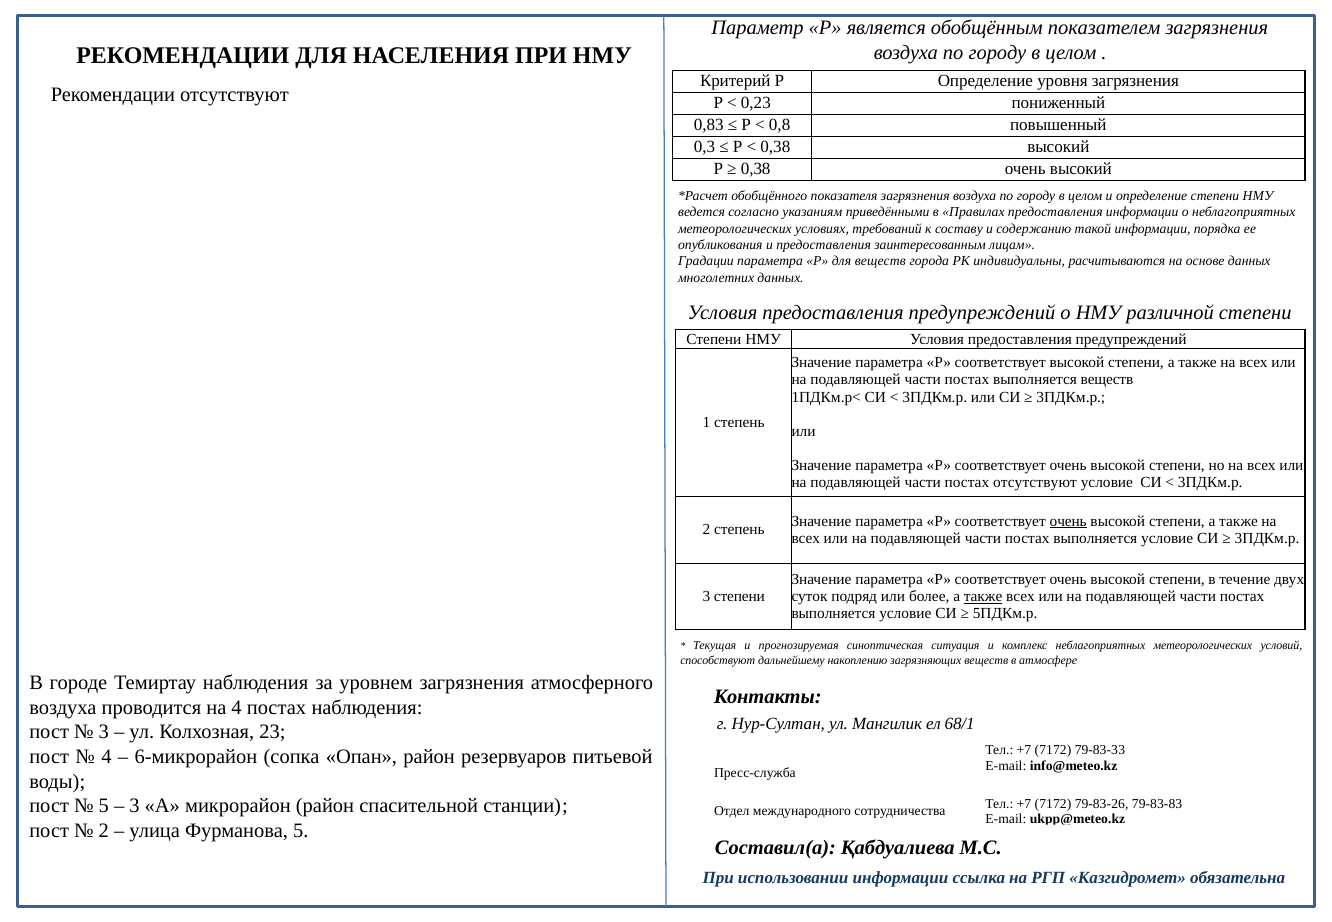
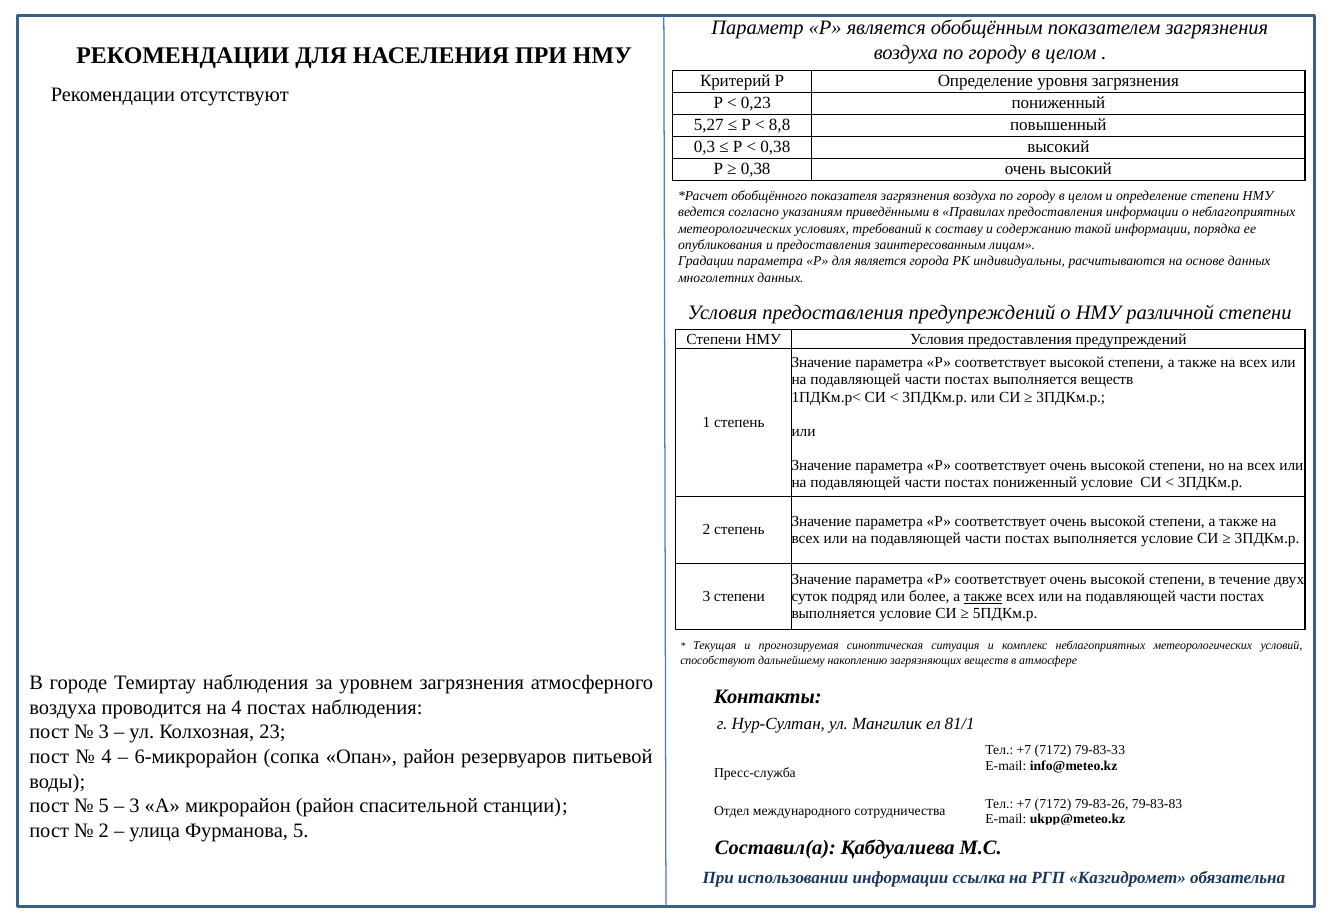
0,83: 0,83 -> 5,27
0,8: 0,8 -> 8,8
для веществ: веществ -> является
постах отсутствуют: отсутствуют -> пониженный
очень at (1068, 521) underline: present -> none
68/1: 68/1 -> 81/1
